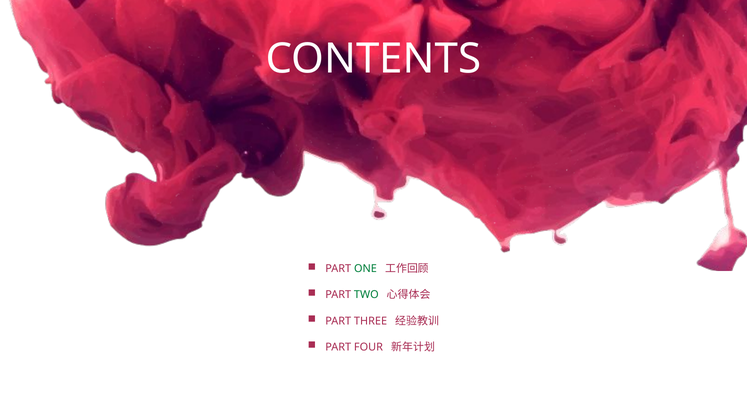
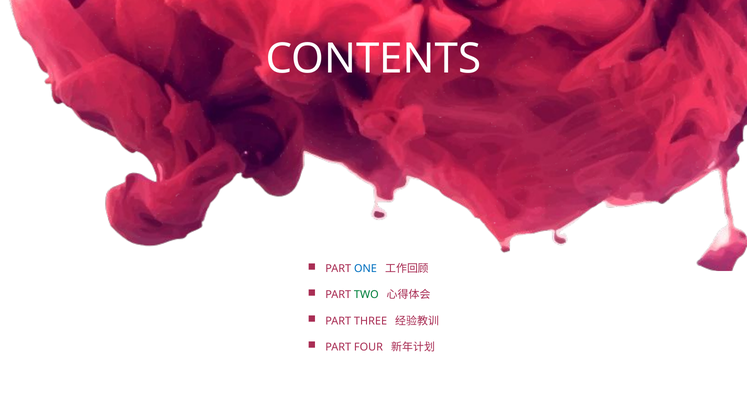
ONE colour: green -> blue
